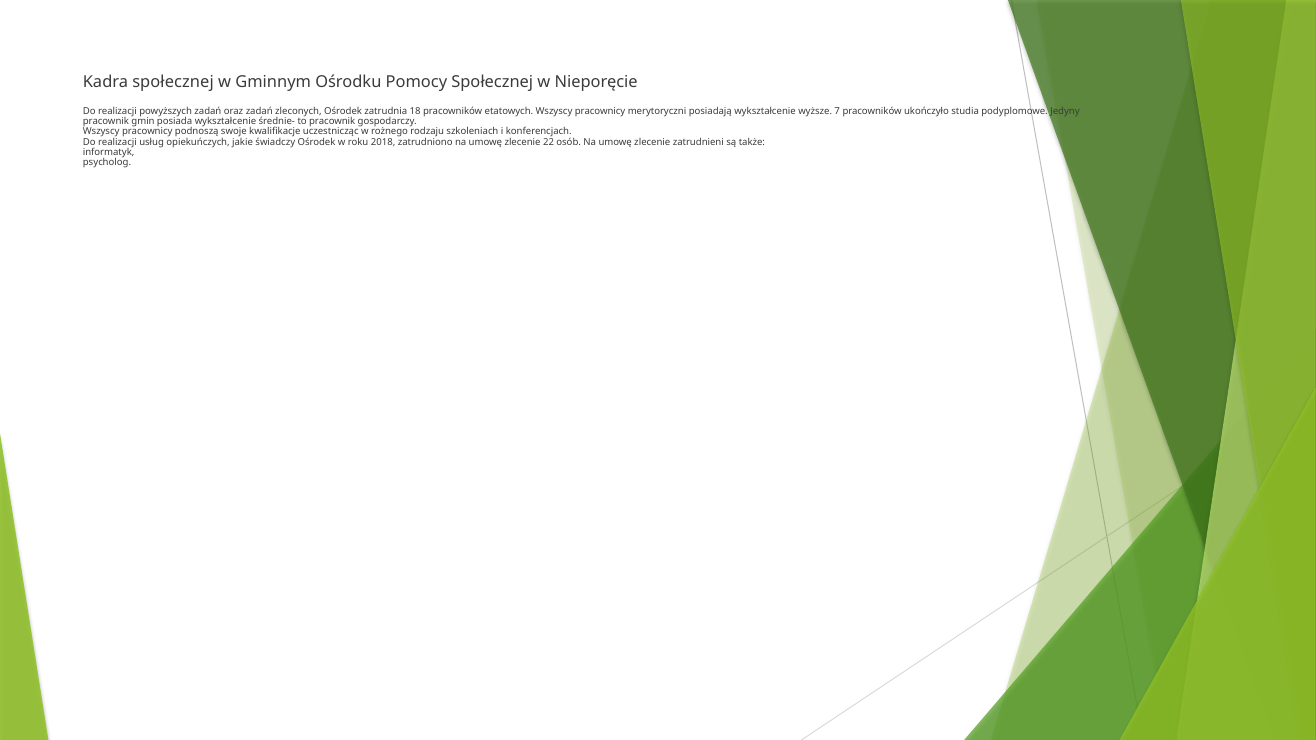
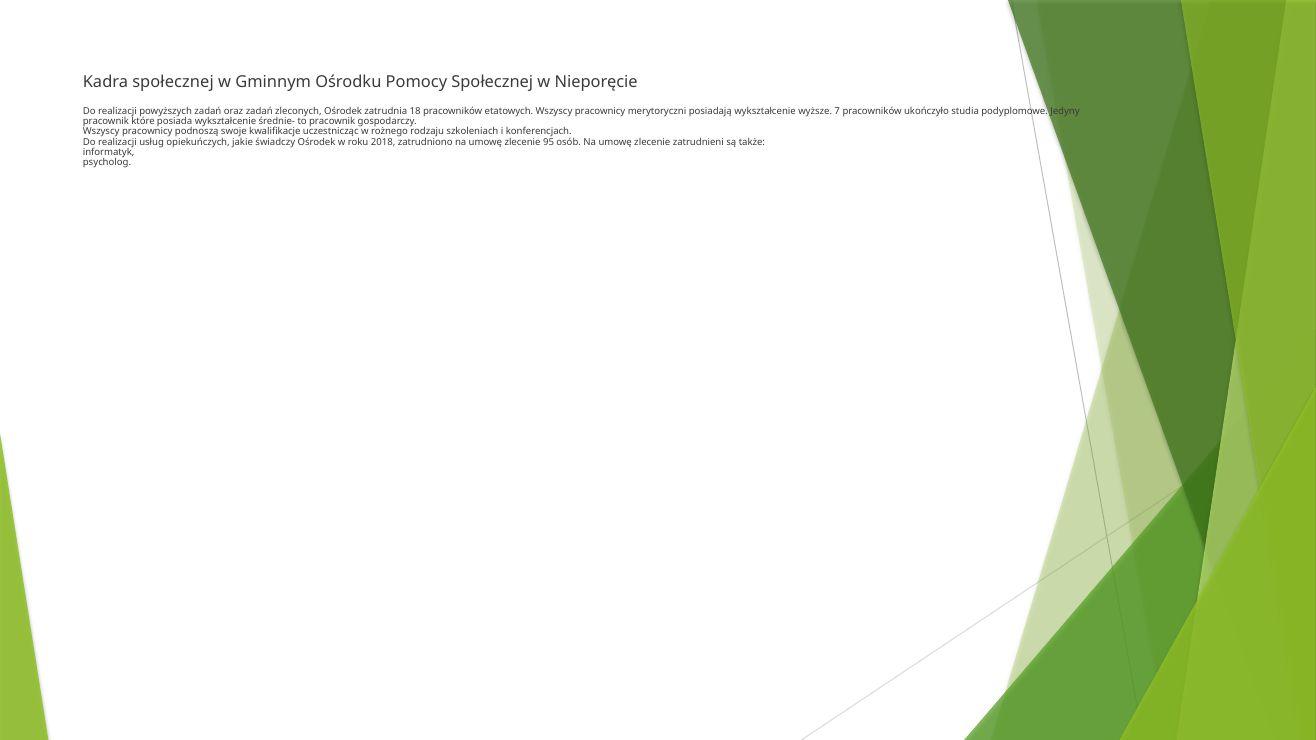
gmin: gmin -> które
22: 22 -> 95
